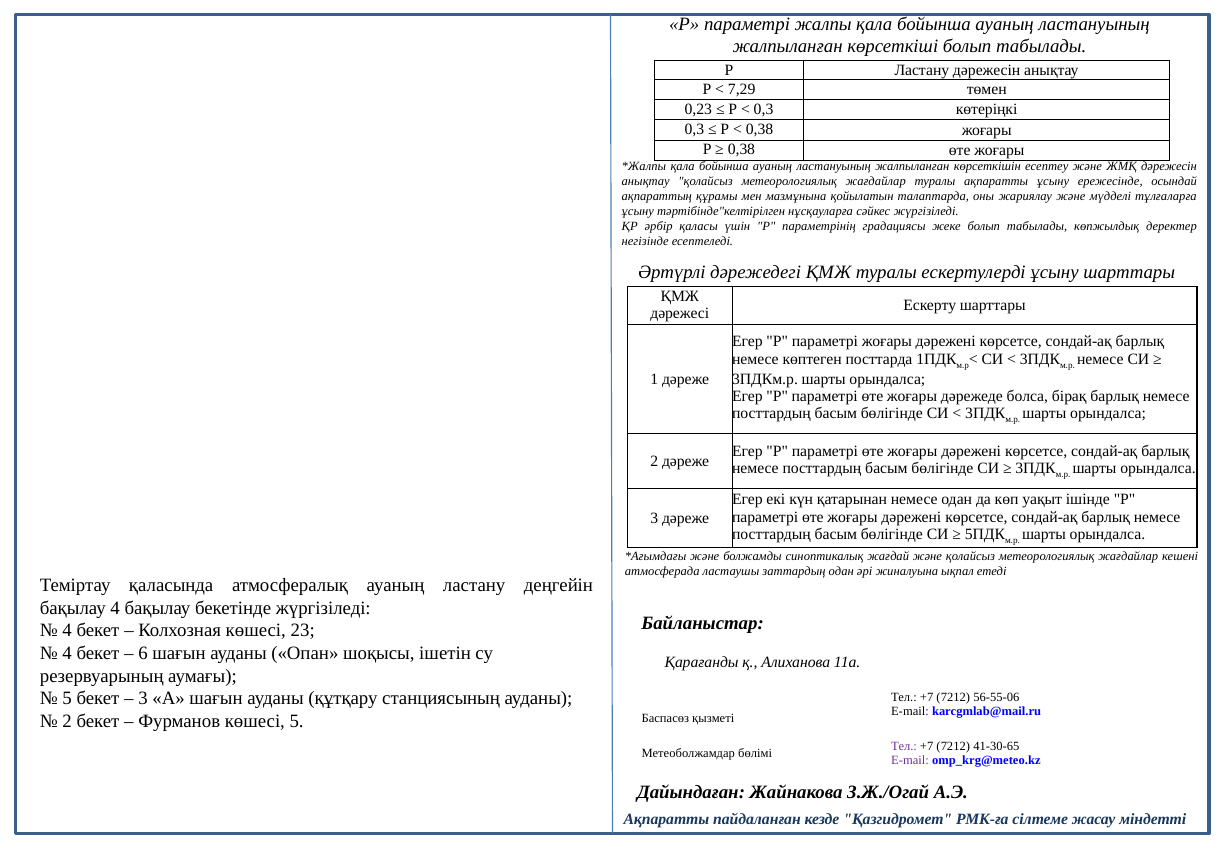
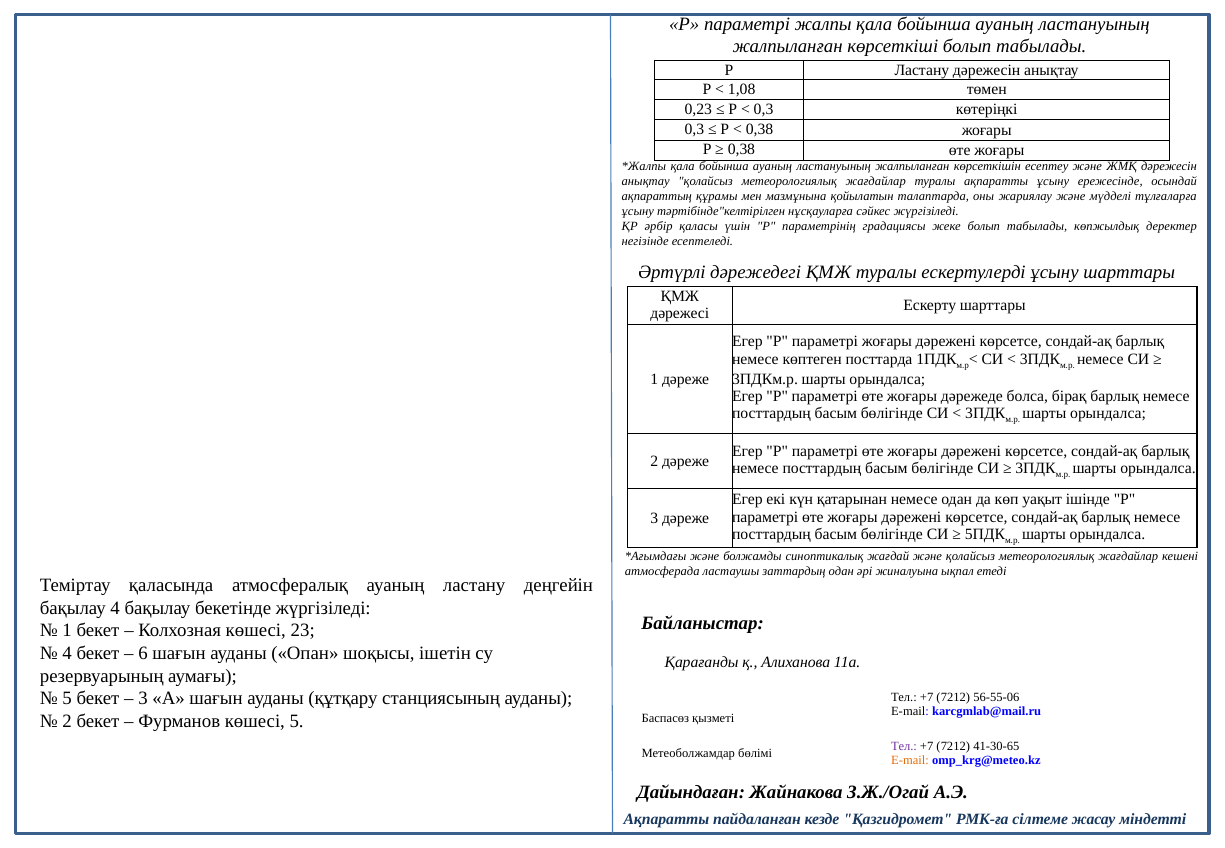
7,29: 7,29 -> 1,08
4 at (67, 631): 4 -> 1
E-mail at (910, 760) colour: purple -> orange
